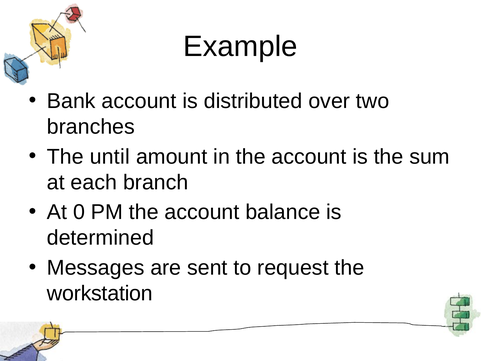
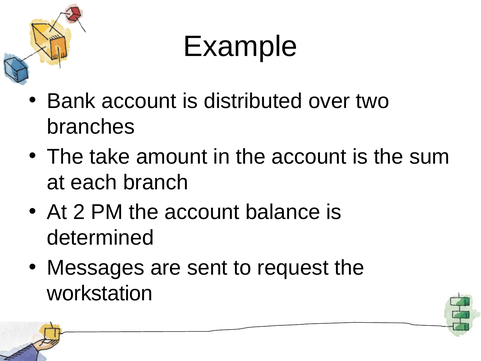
until: until -> take
0: 0 -> 2
